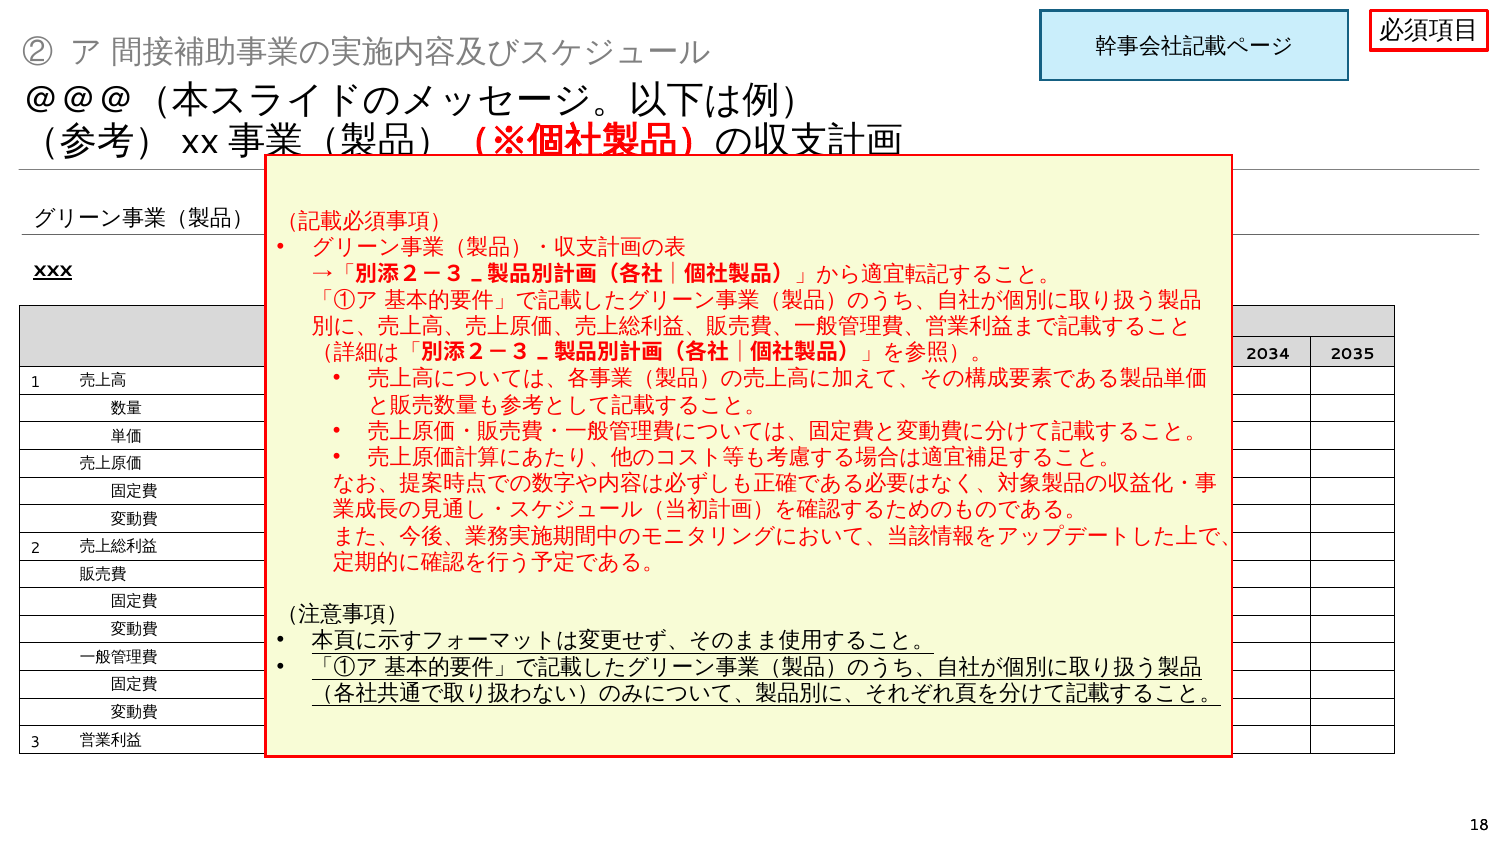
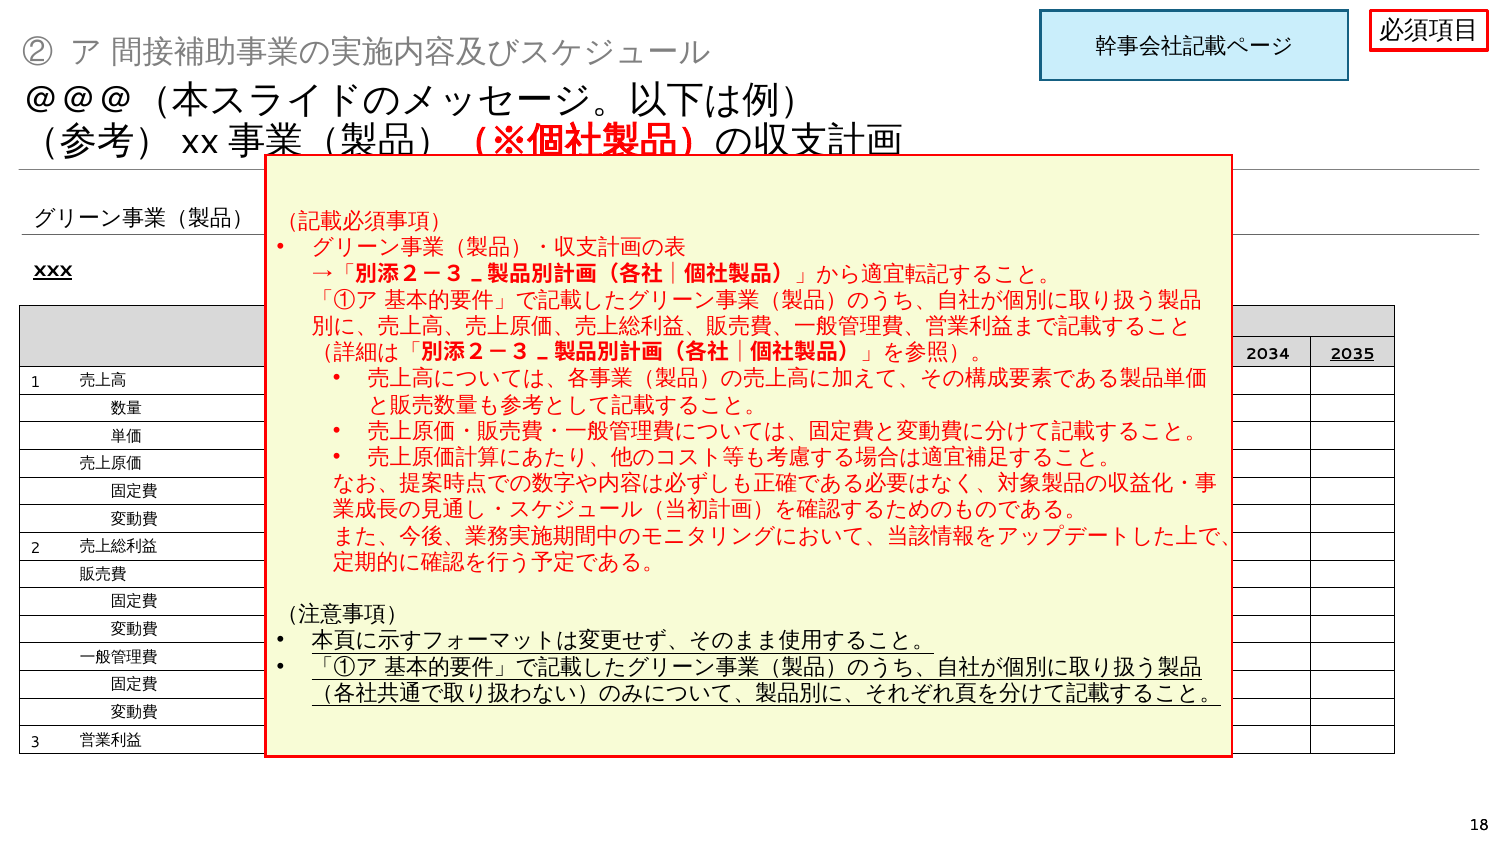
2035 underline: none -> present
